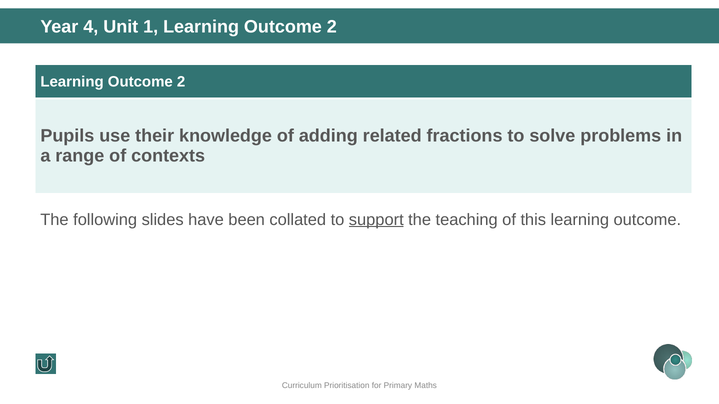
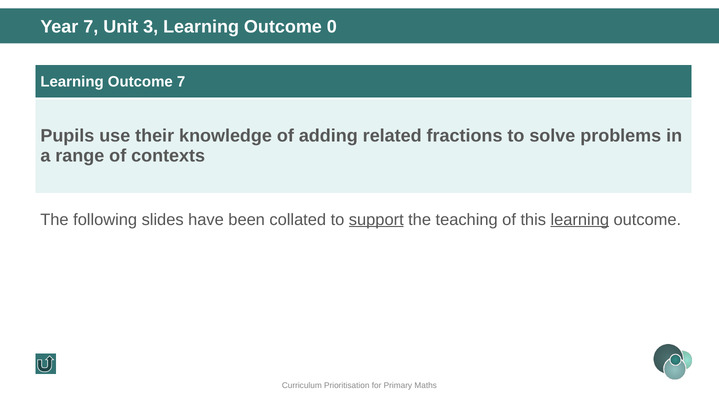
Year 4: 4 -> 7
1: 1 -> 3
2 at (332, 27): 2 -> 0
2 at (181, 82): 2 -> 7
learning at (580, 220) underline: none -> present
